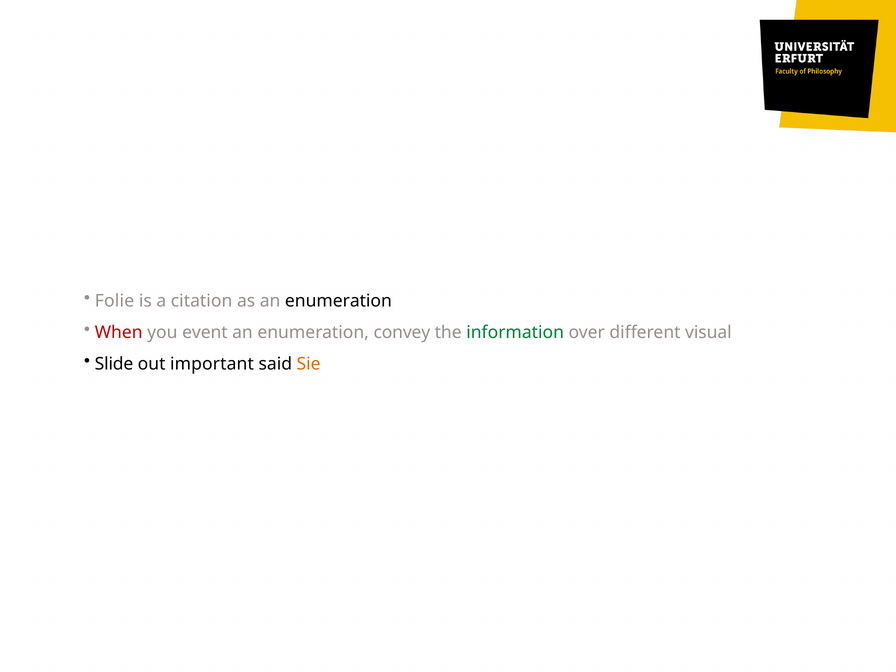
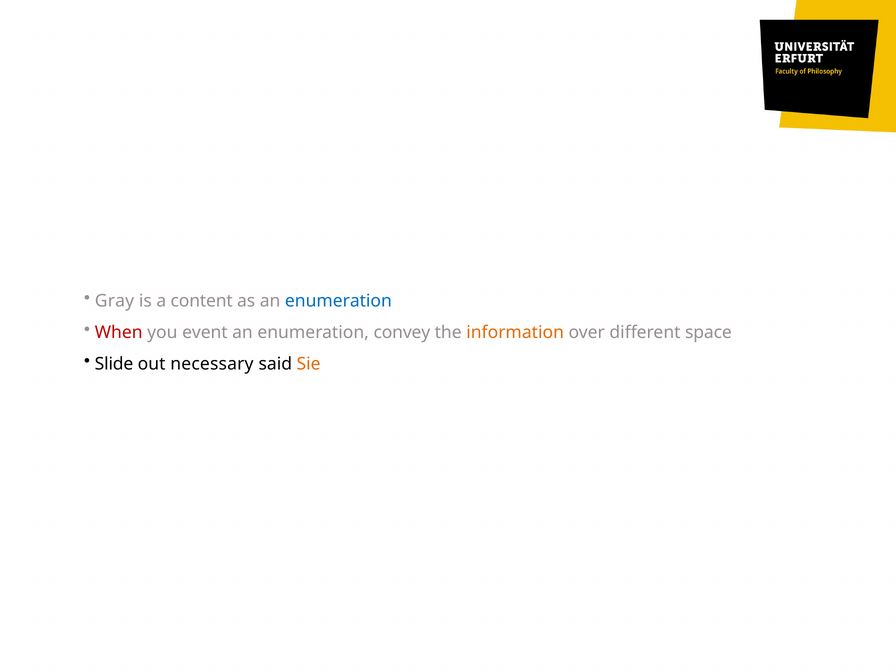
Folie: Folie -> Gray
citation: citation -> content
enumeration at (338, 301) colour: black -> blue
information colour: green -> orange
visual: visual -> space
important: important -> necessary
